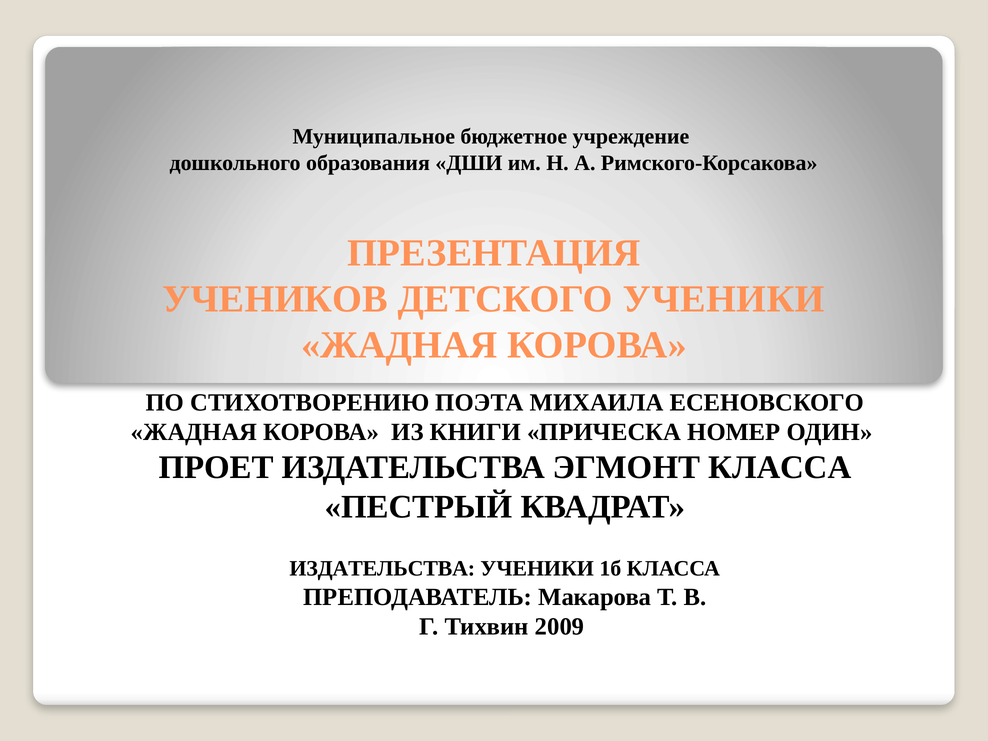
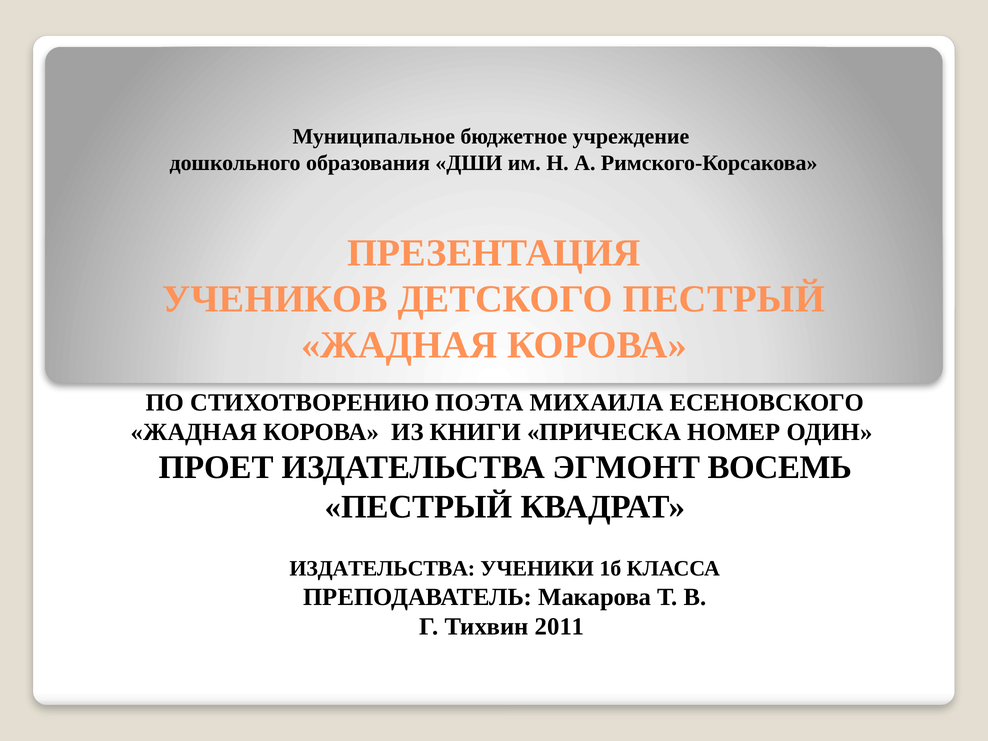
ДЕТСКОГО УЧЕНИКИ: УЧЕНИКИ -> ПЕСТРЫЙ
ЭГМОНТ КЛАССА: КЛАССА -> ВОСЕМЬ
2009: 2009 -> 2011
